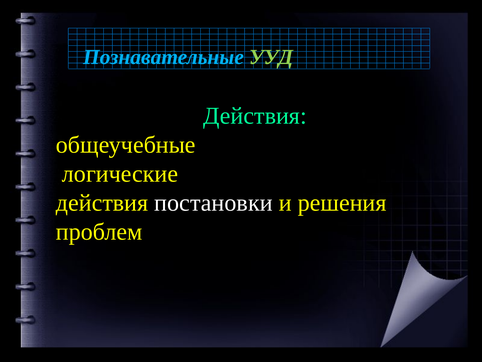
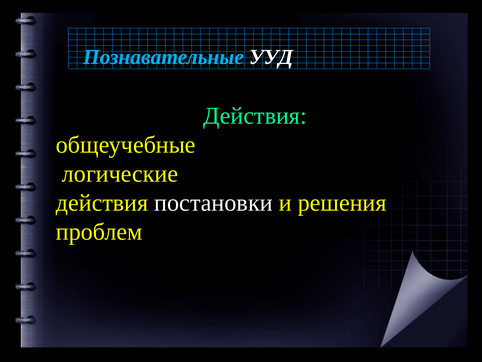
УУД colour: light green -> white
